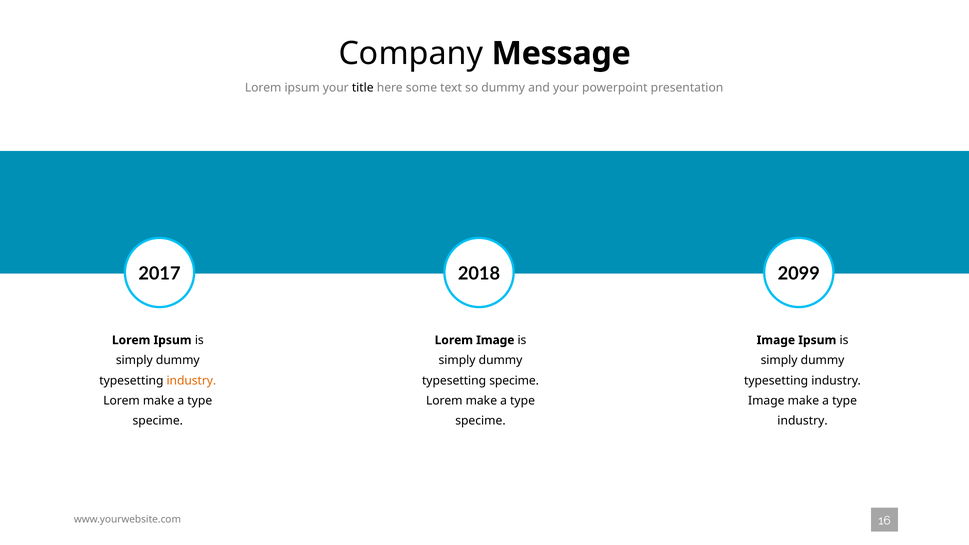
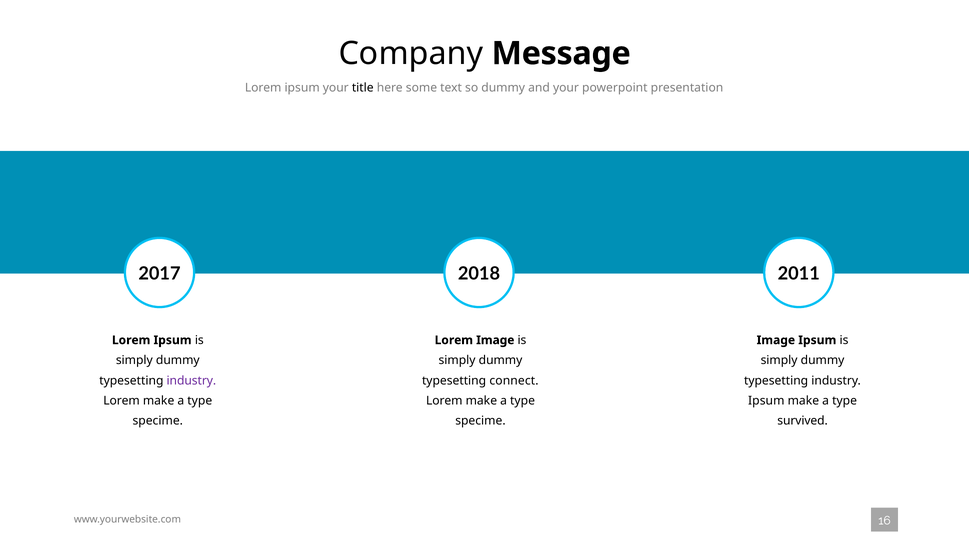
2099: 2099 -> 2011
industry at (191, 381) colour: orange -> purple
typesetting specime: specime -> connect
Image at (766, 401): Image -> Ipsum
industry at (802, 421): industry -> survived
